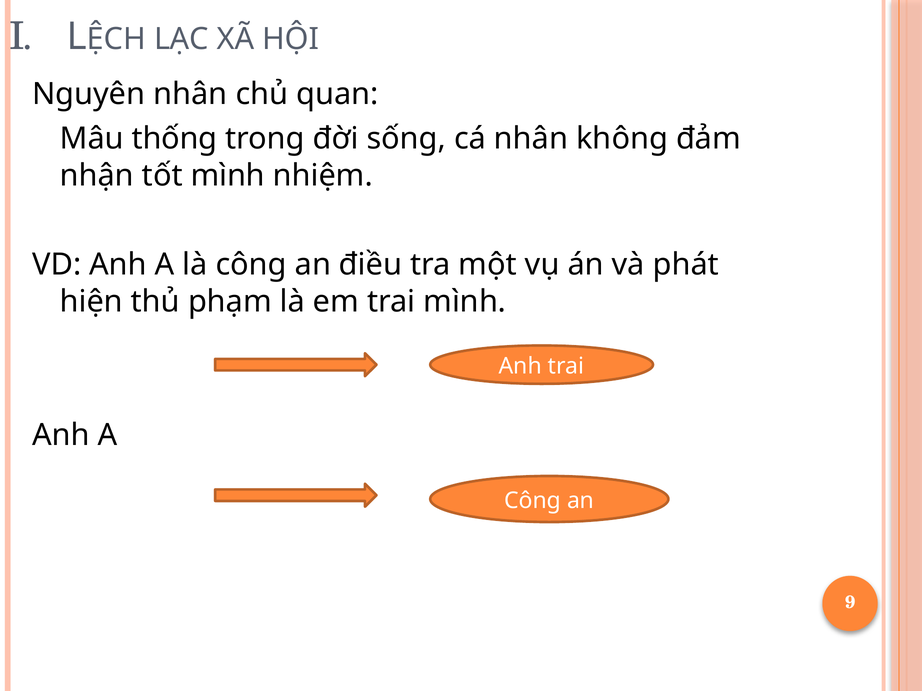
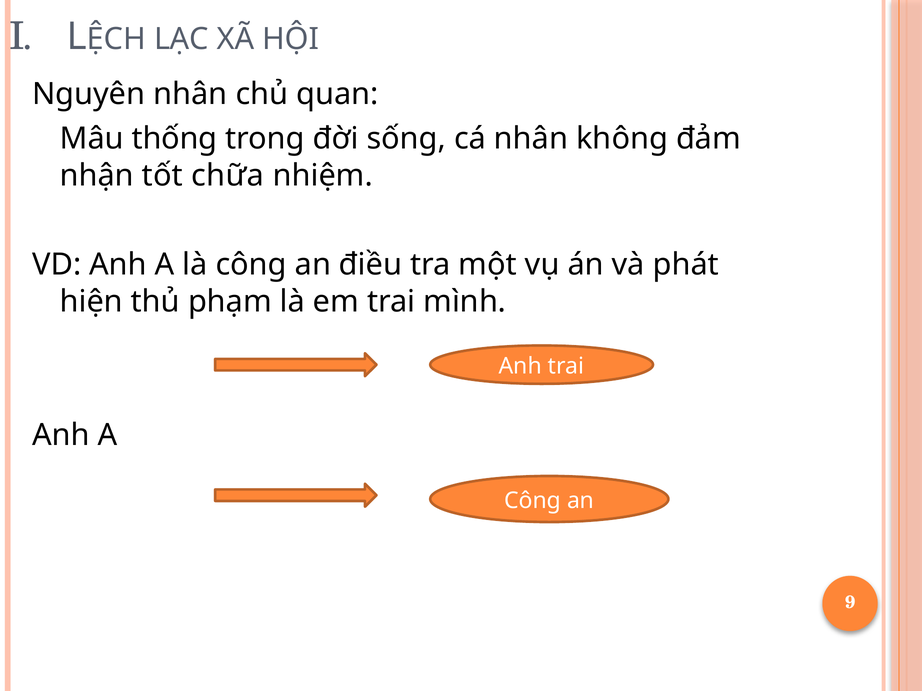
tốt mình: mình -> chữa
